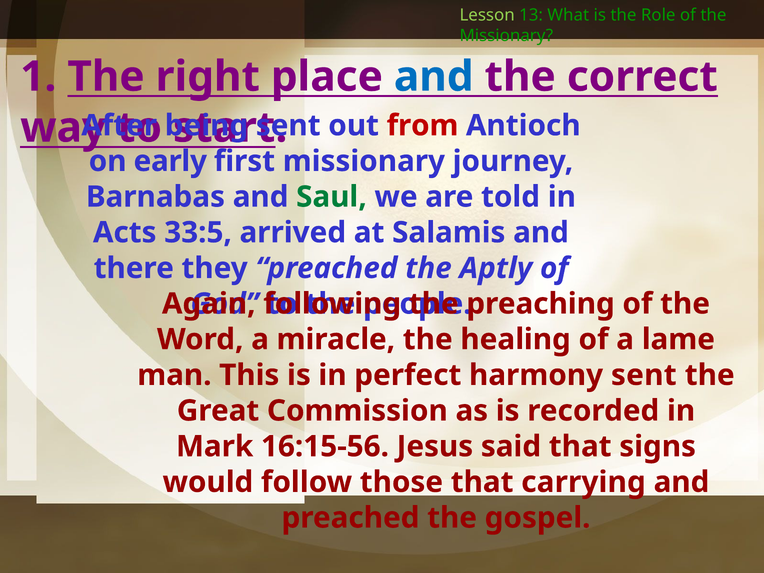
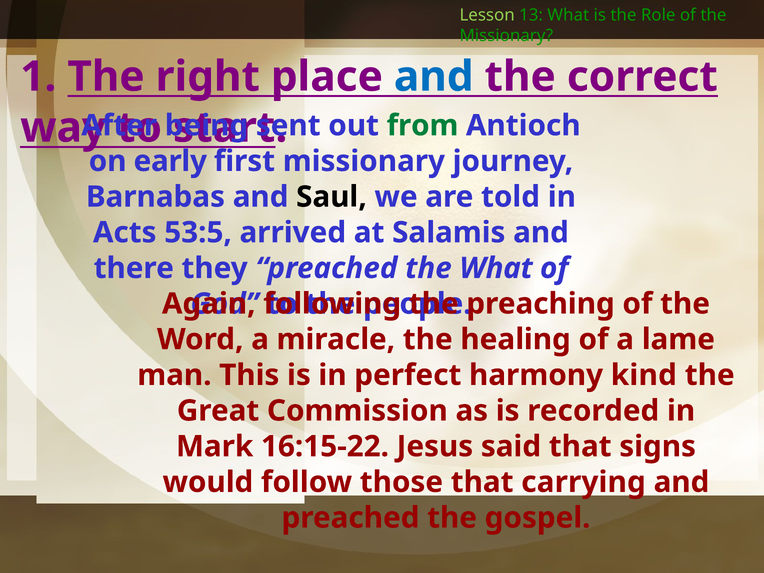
from colour: red -> green
Saul colour: green -> black
33:5: 33:5 -> 53:5
the Aptly: Aptly -> What
harmony sent: sent -> kind
16:15-56: 16:15-56 -> 16:15-22
